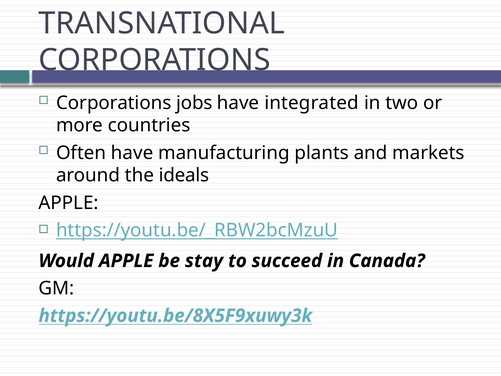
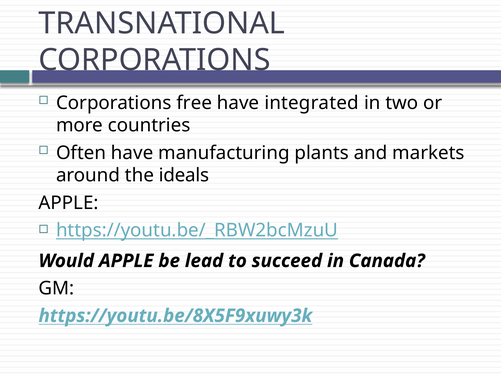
jobs: jobs -> free
stay: stay -> lead
